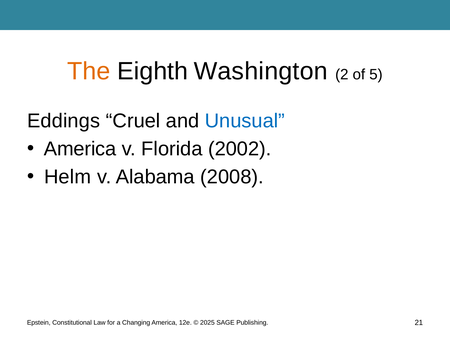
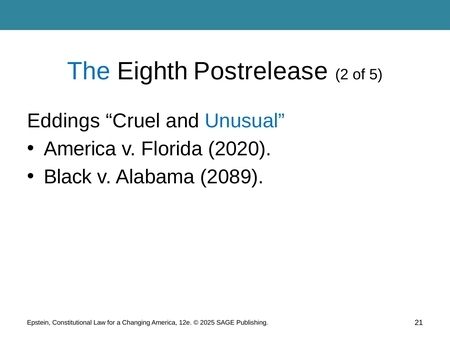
The colour: orange -> blue
Washington: Washington -> Postrelease
2002: 2002 -> 2020
Helm: Helm -> Black
2008: 2008 -> 2089
